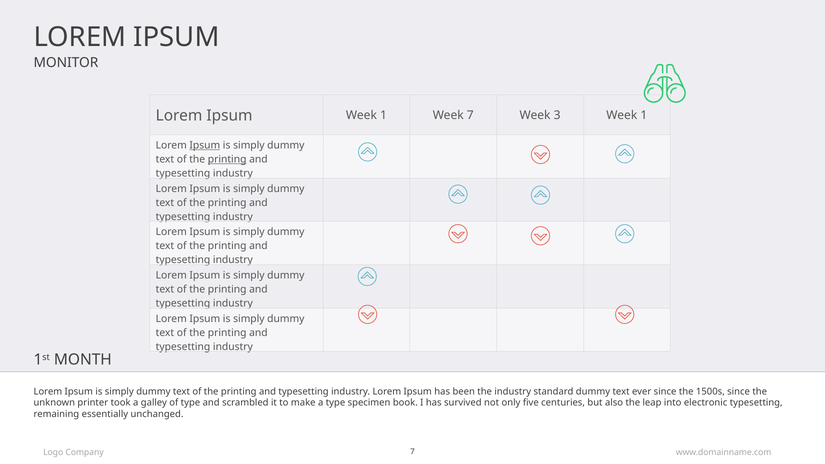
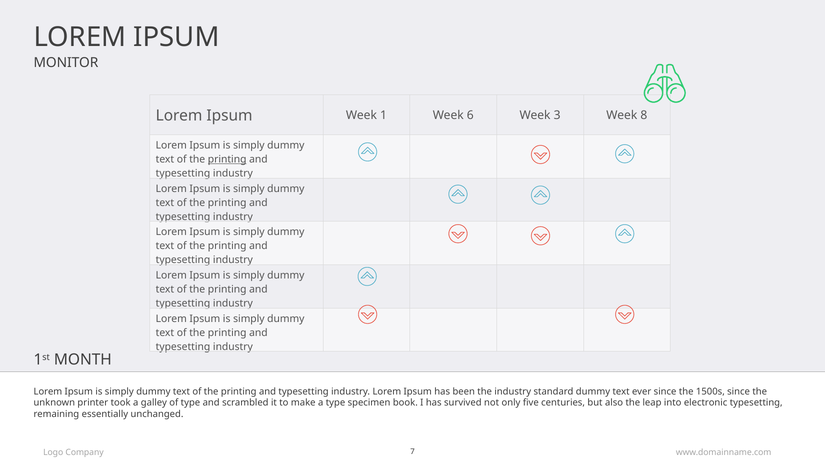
Week 7: 7 -> 6
3 Week 1: 1 -> 8
Ipsum at (205, 145) underline: present -> none
